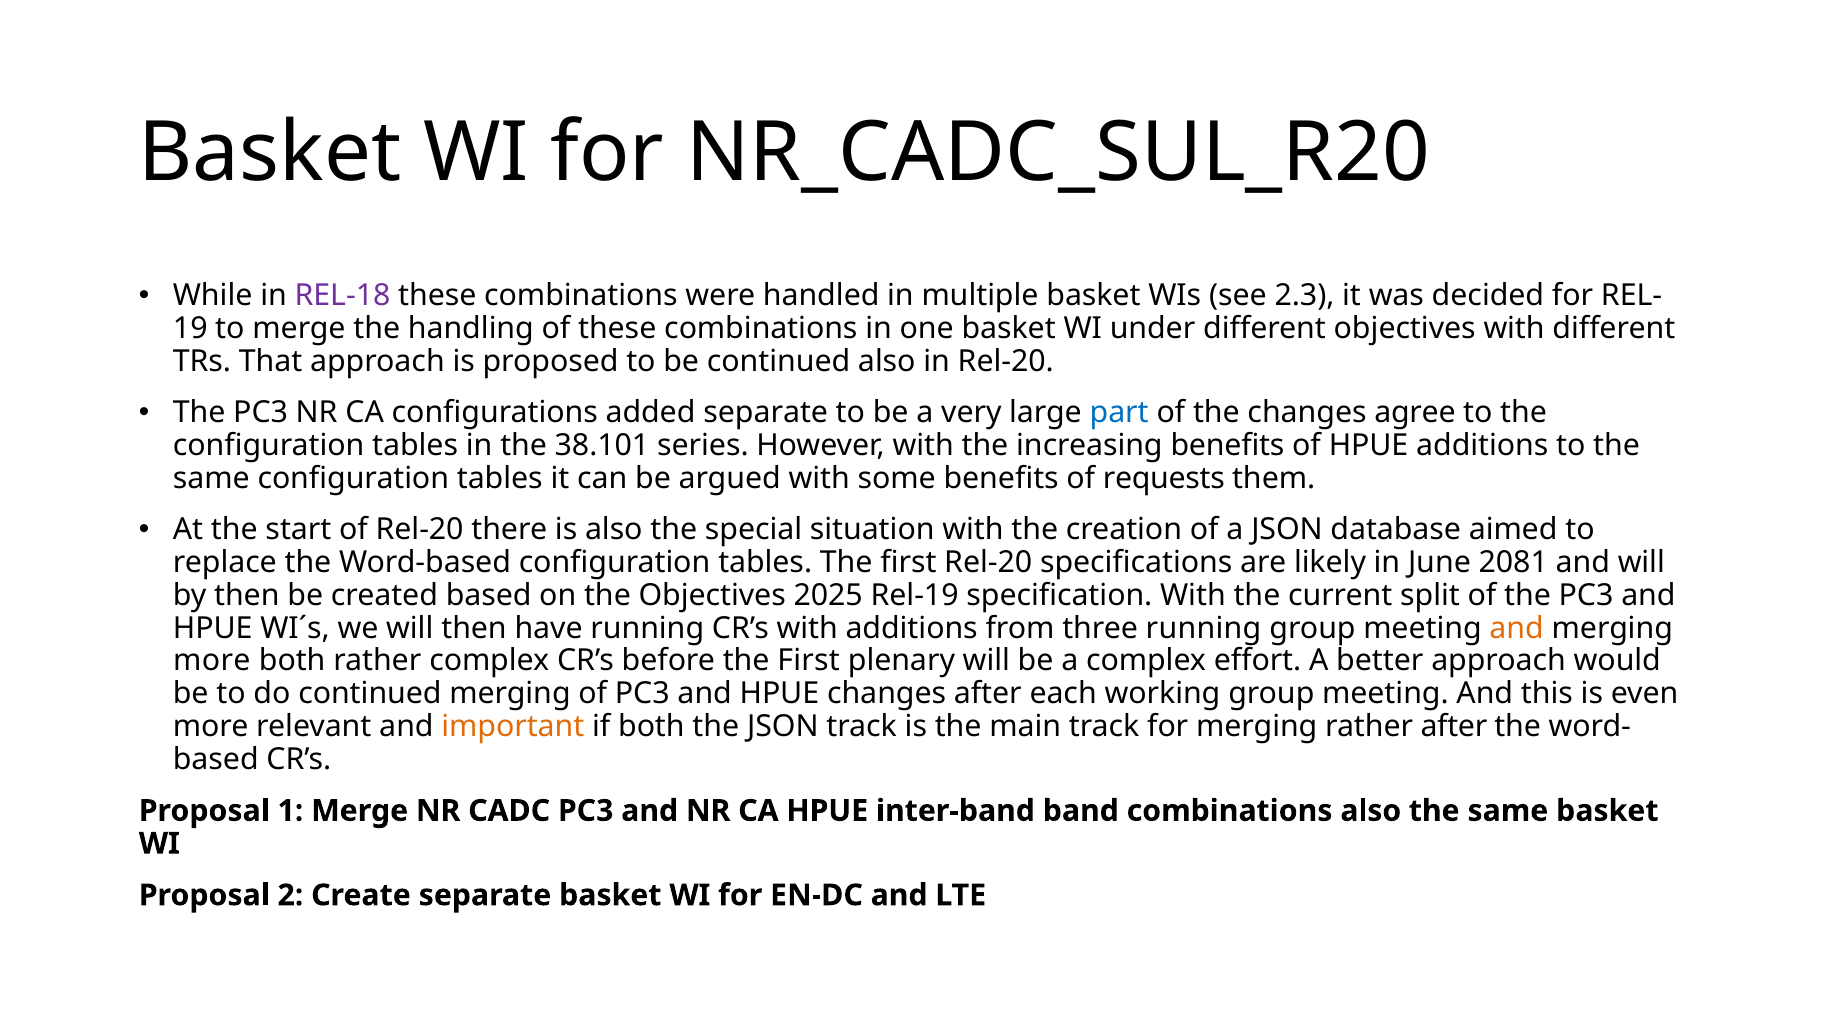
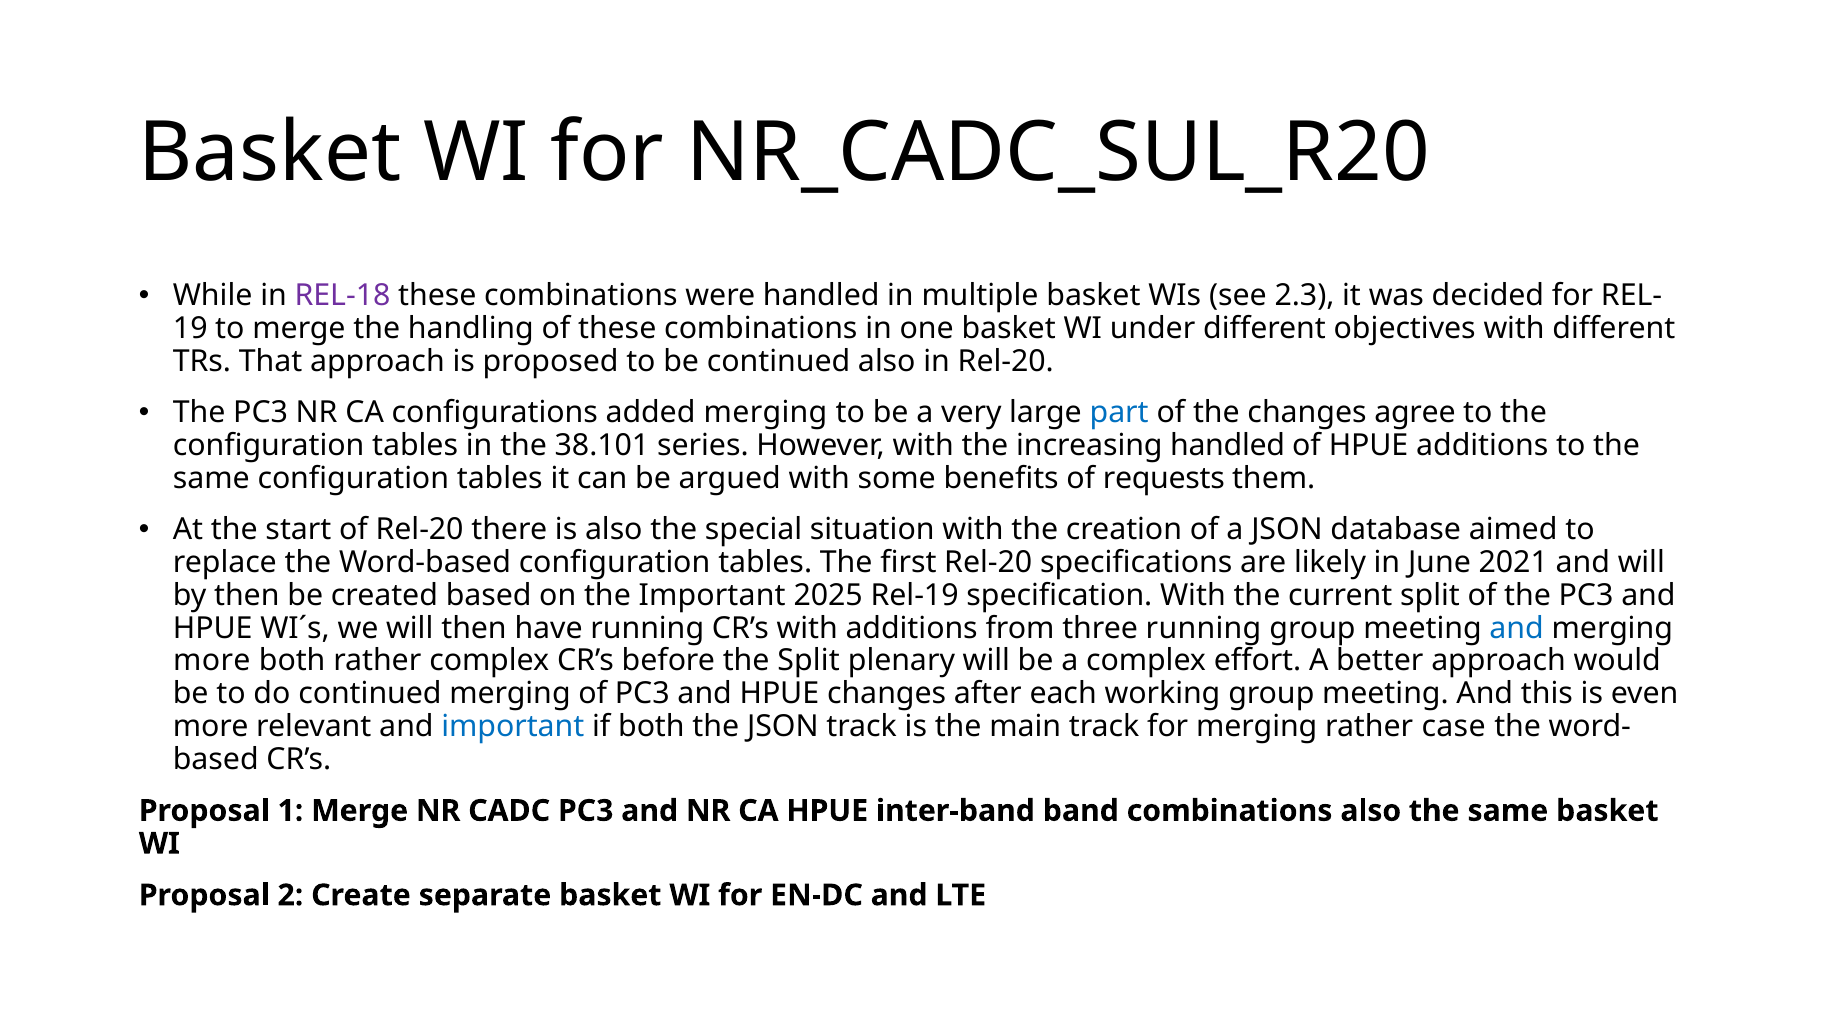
added separate: separate -> merging
increasing benefits: benefits -> handled
2081: 2081 -> 2021
the Objectives: Objectives -> Important
and at (1517, 628) colour: orange -> blue
before the First: First -> Split
important at (513, 727) colour: orange -> blue
rather after: after -> case
